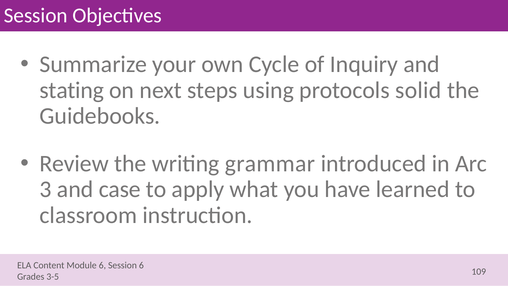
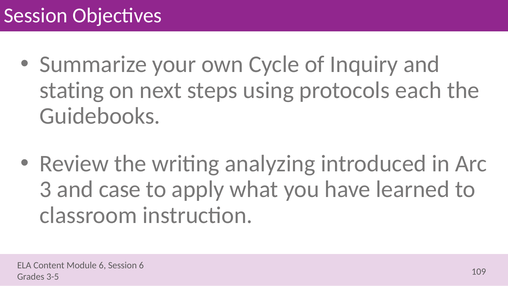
solid: solid -> each
grammar: grammar -> analyzing
